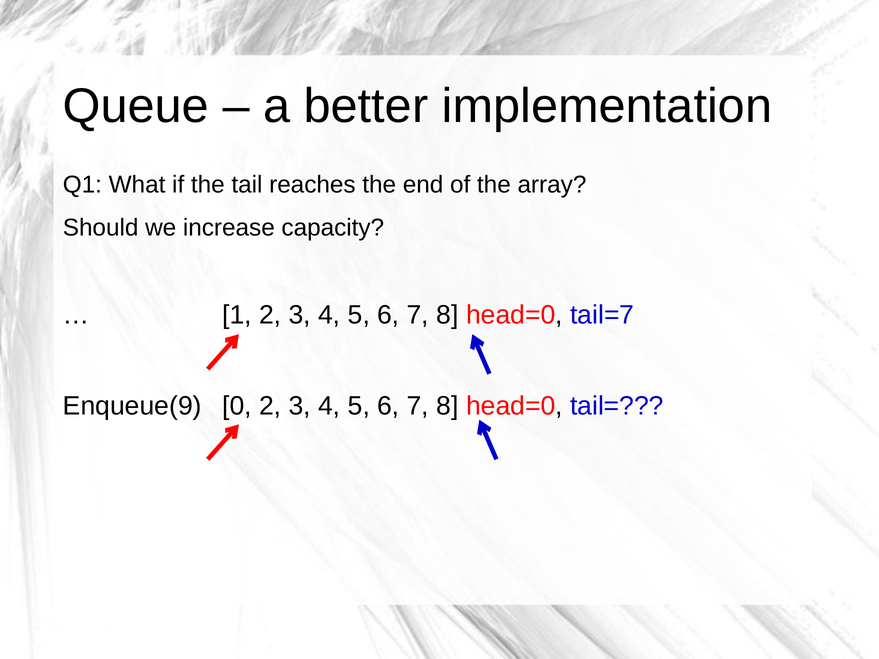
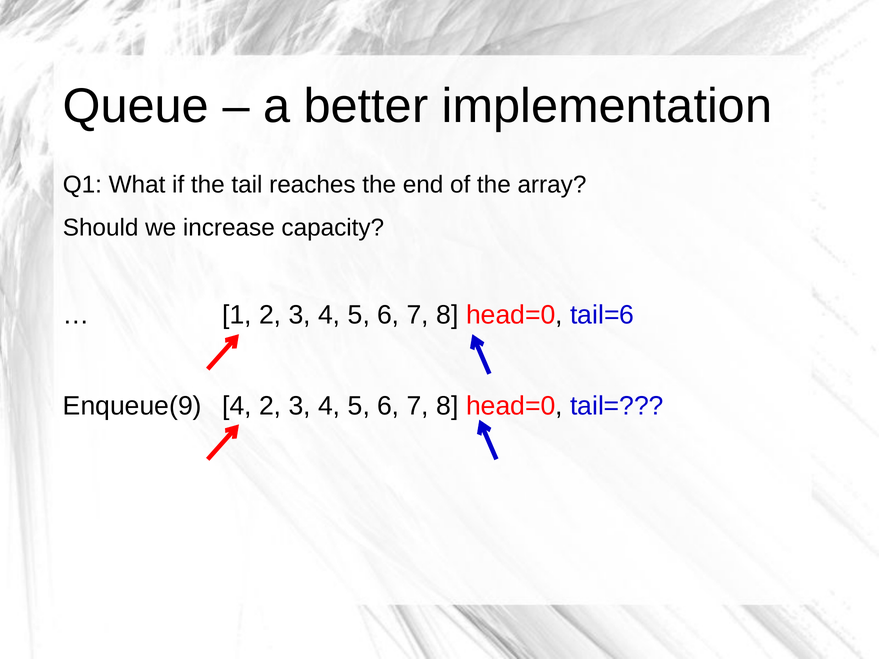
tail=7: tail=7 -> tail=6
Enqueue(9 0: 0 -> 4
